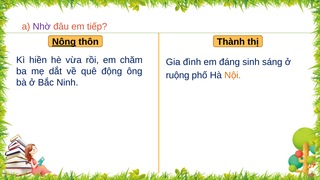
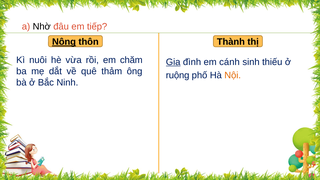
Nhờ colour: purple -> black
hiền: hiền -> nuôi
Gia underline: none -> present
đáng: đáng -> cánh
sáng: sáng -> thiếu
động: động -> thảm
